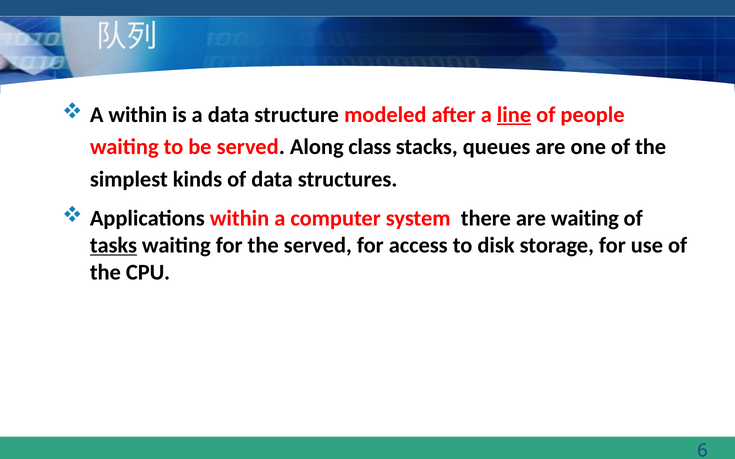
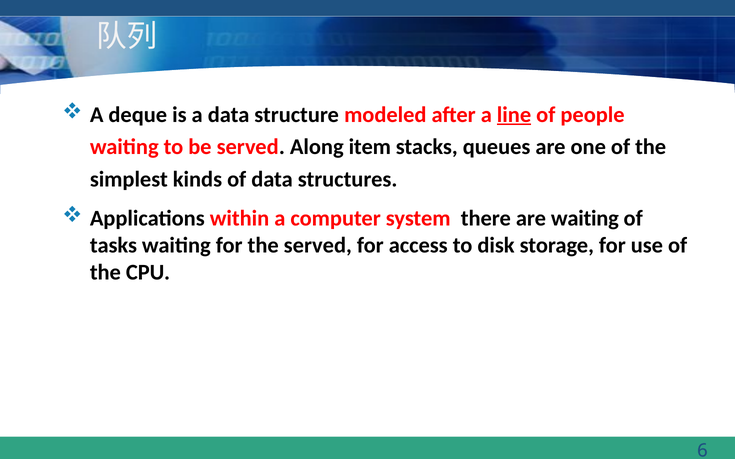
A within: within -> deque
class: class -> item
tasks underline: present -> none
